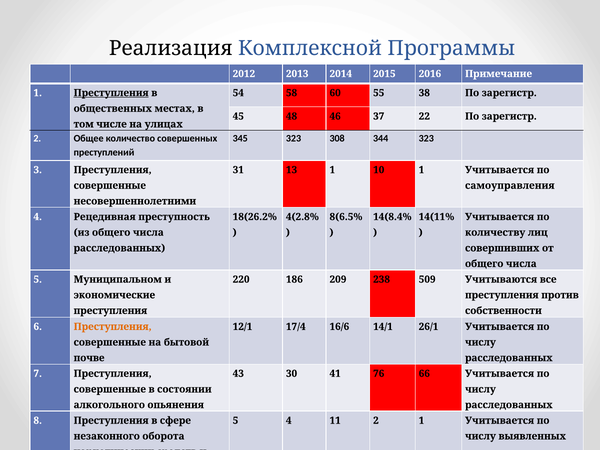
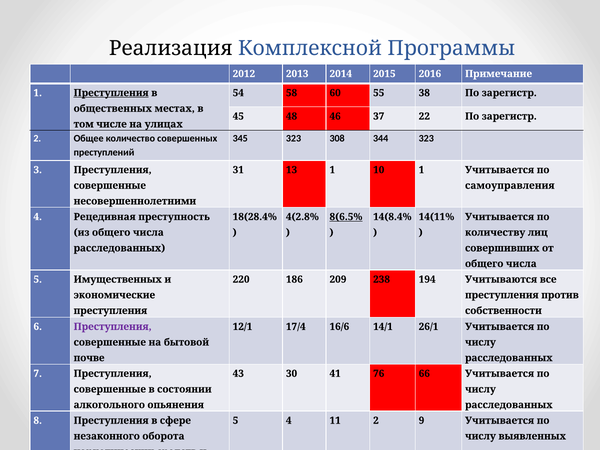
18(26.2%: 18(26.2% -> 18(28.4%
8(6.5% underline: none -> present
Муниципальном: Муниципальном -> Имущественных
509: 509 -> 194
Преступления at (113, 327) colour: orange -> purple
2 1: 1 -> 9
